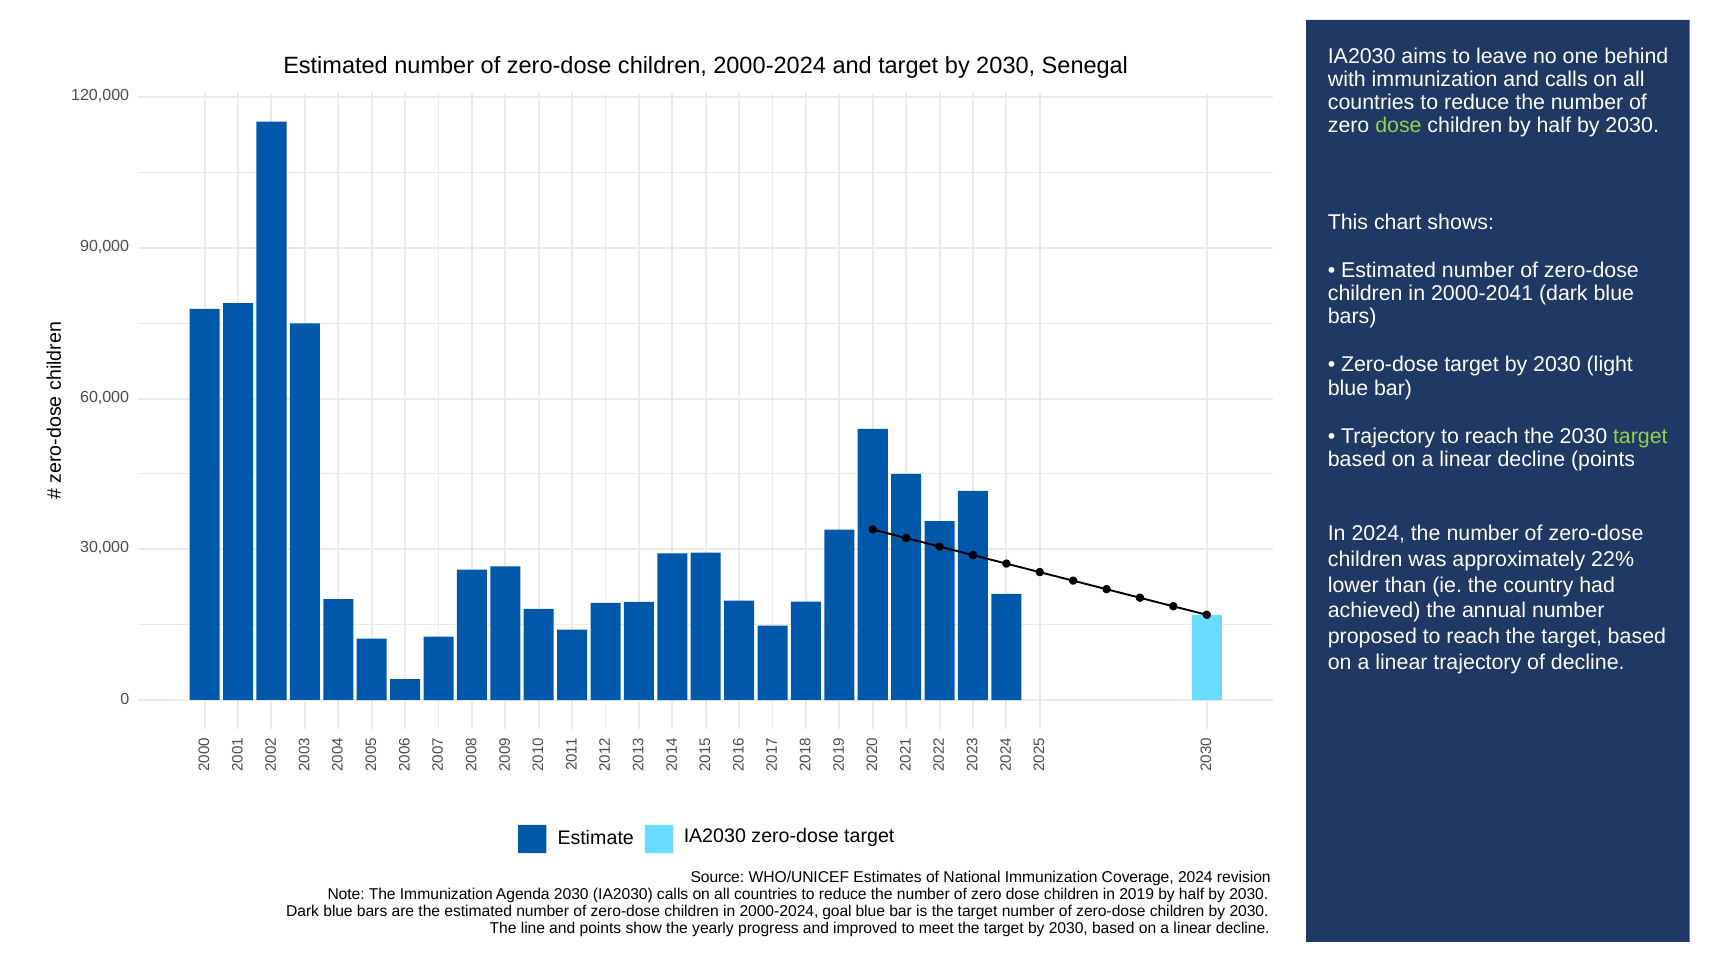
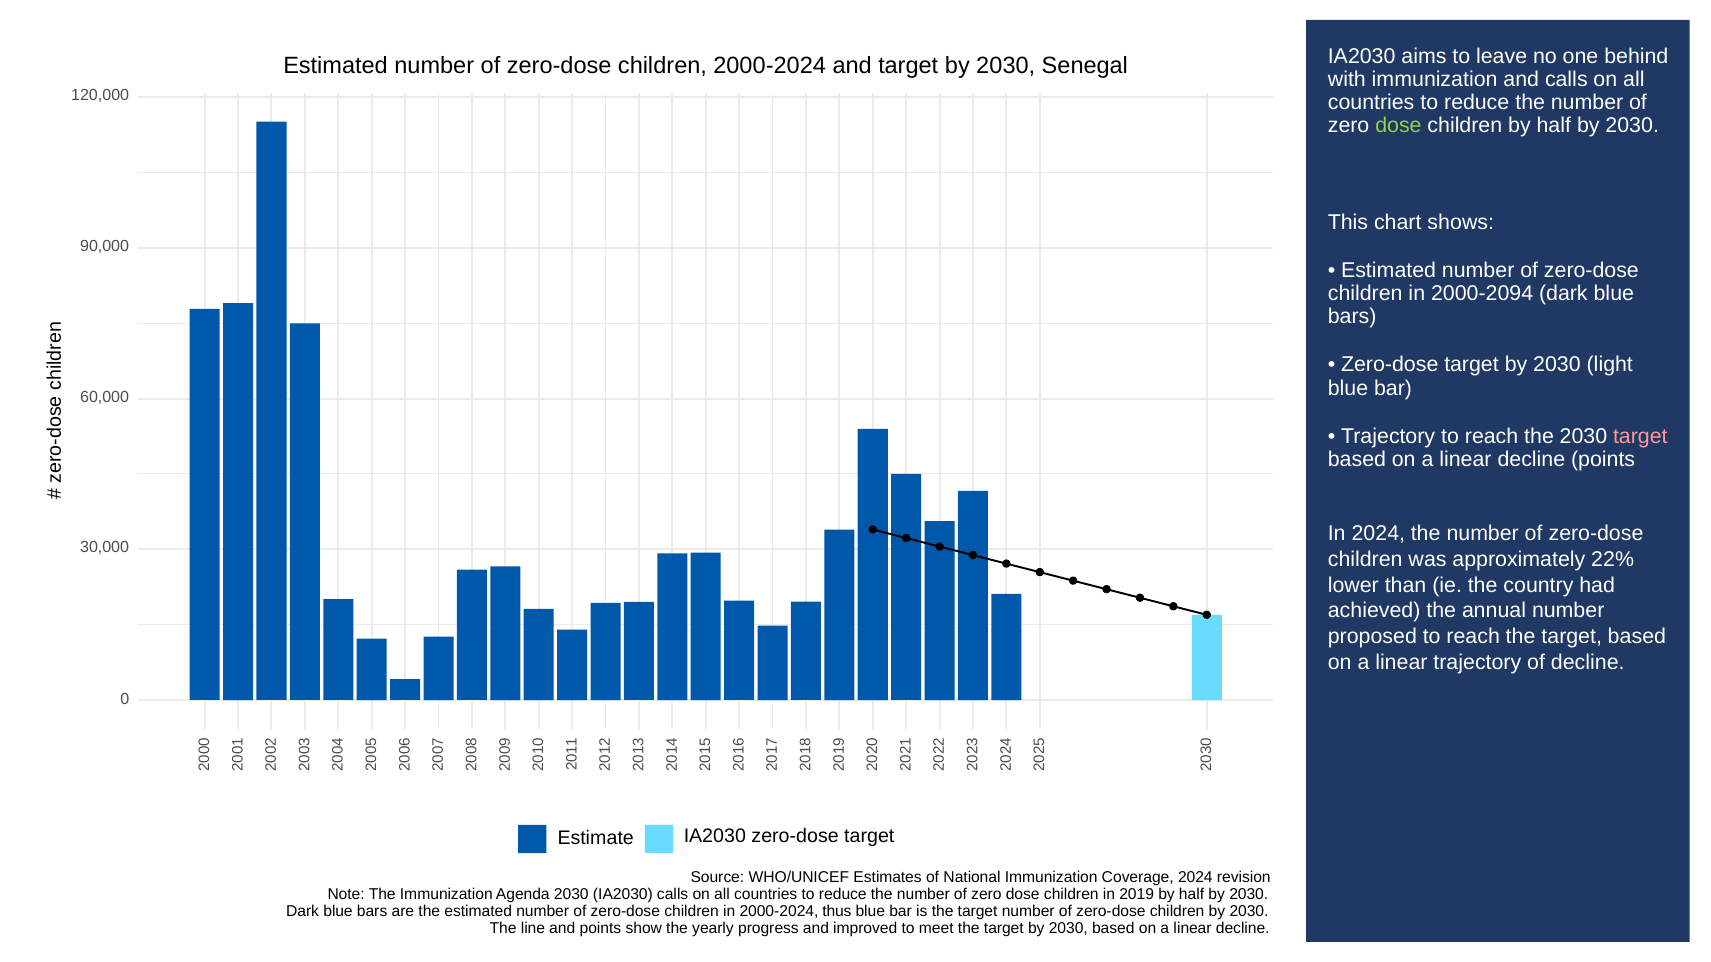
2000-2041: 2000-2041 -> 2000-2094
target at (1640, 437) colour: light green -> pink
goal: goal -> thus
